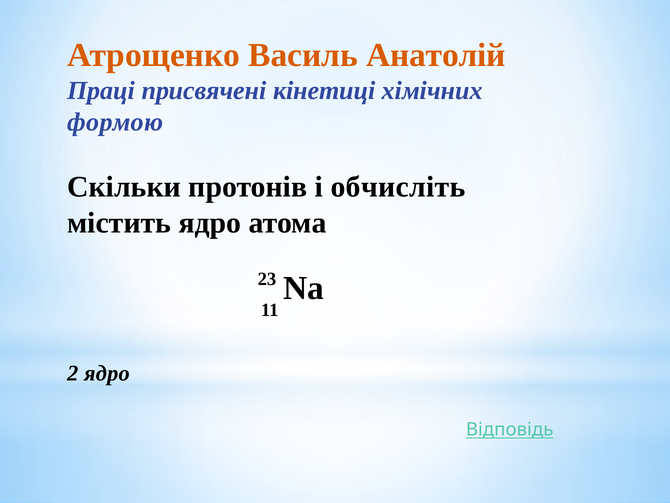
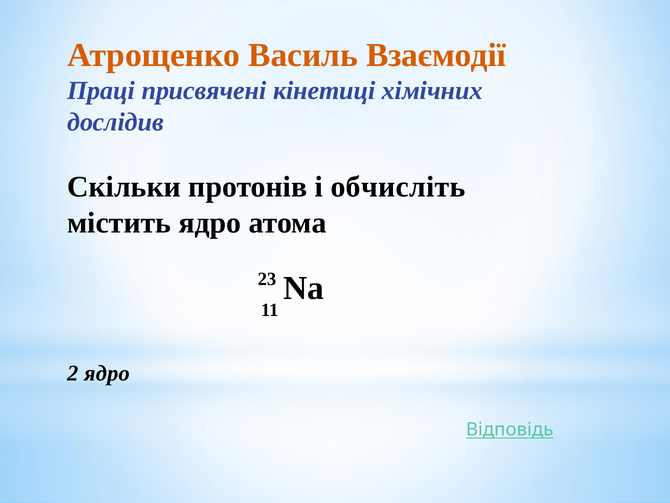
Анатолій: Анатолій -> Взаємодії
формою: формою -> дослідив
